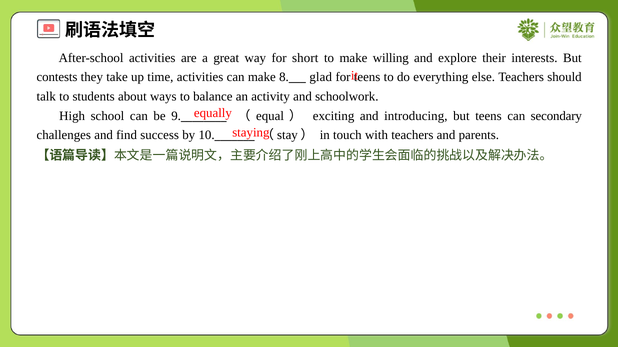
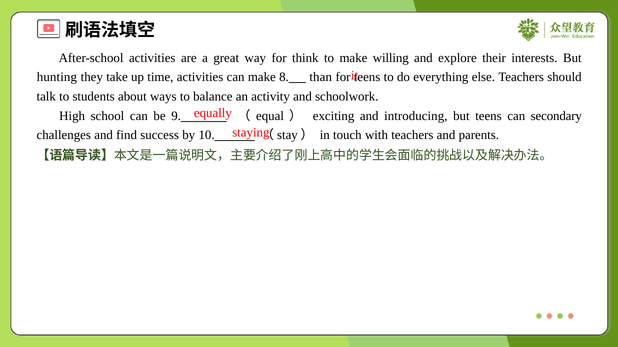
short: short -> think
contests: contests -> hunting
glad: glad -> than
